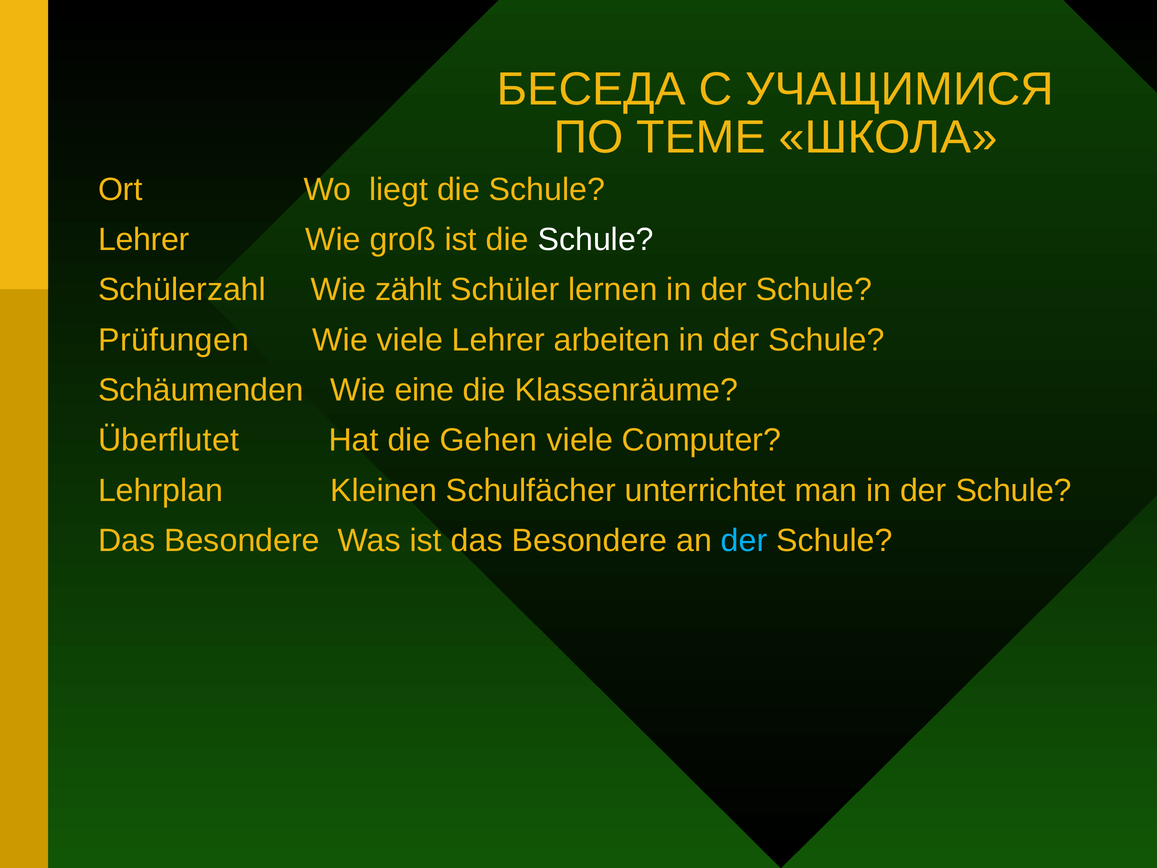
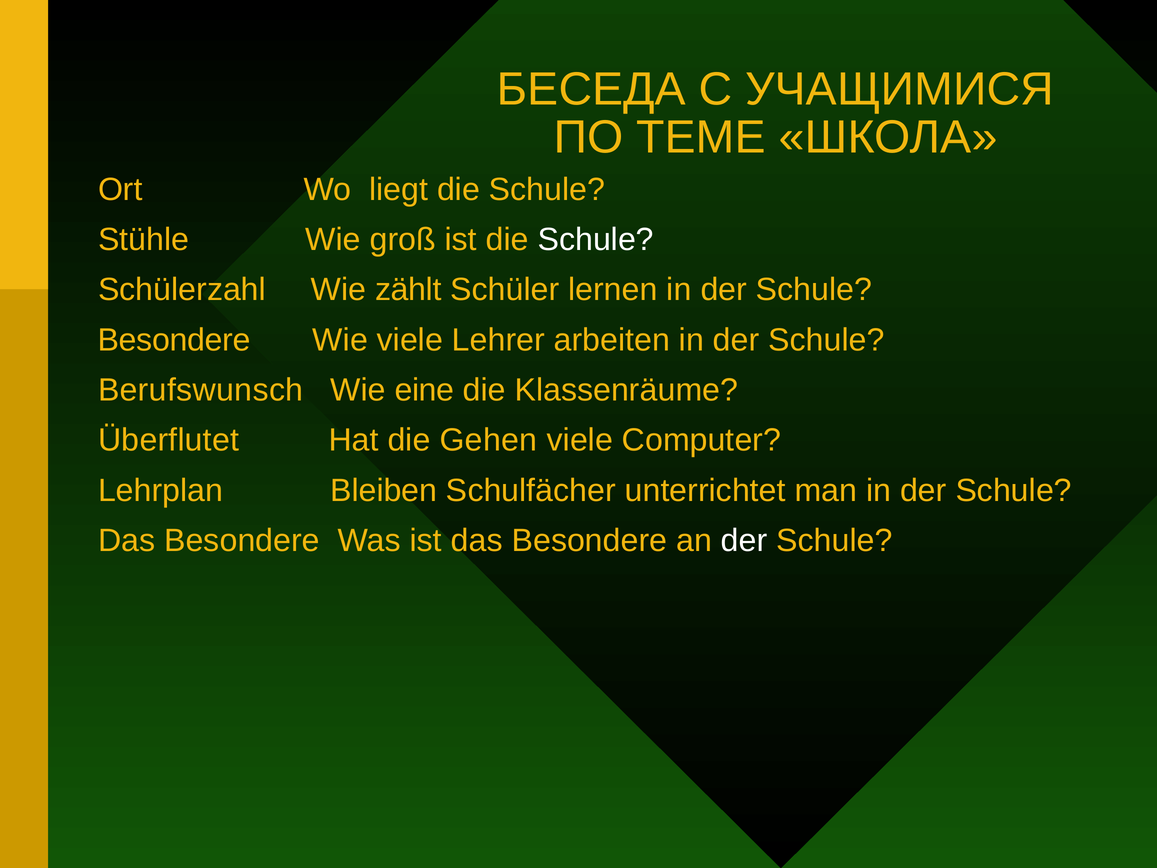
Lehrer at (144, 240): Lehrer -> Stühle
Prüfungen at (174, 340): Prüfungen -> Besondere
Schäumenden: Schäumenden -> Berufswunsch
Kleinen: Kleinen -> Bleiben
der at (744, 541) colour: light blue -> white
